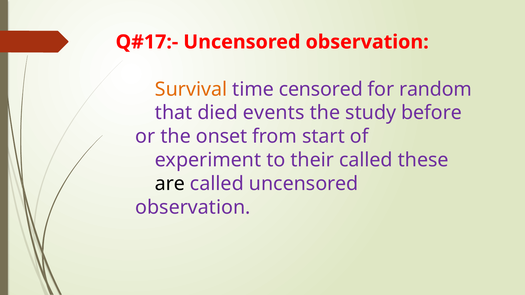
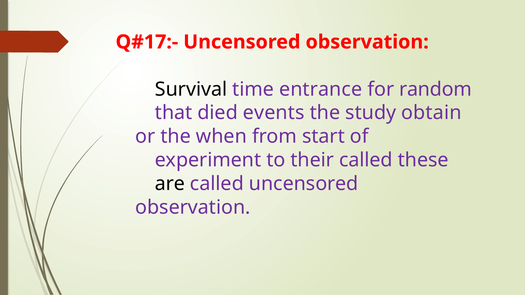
Survival colour: orange -> black
censored: censored -> entrance
before: before -> obtain
onset: onset -> when
